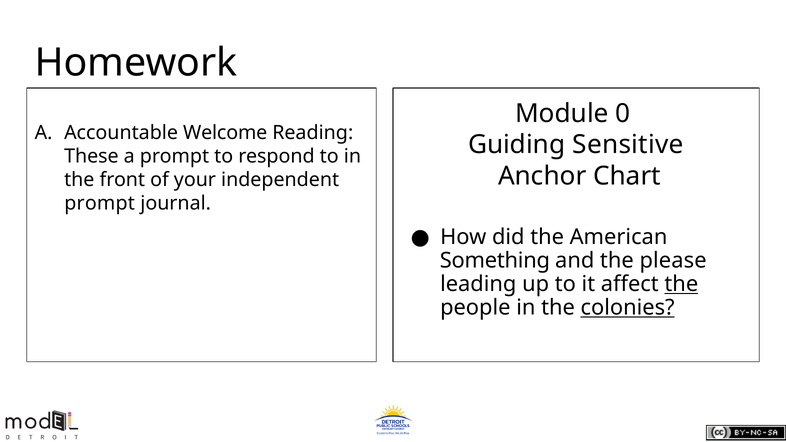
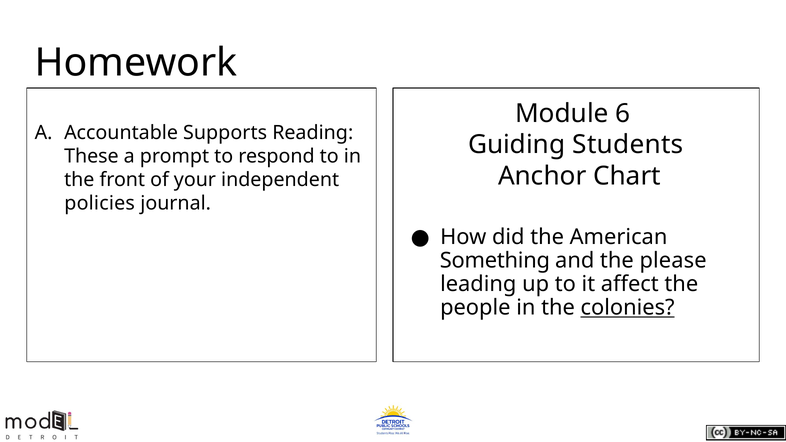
0: 0 -> 6
Welcome: Welcome -> Supports
Sensitive: Sensitive -> Students
prompt at (100, 203): prompt -> policies
the at (681, 284) underline: present -> none
